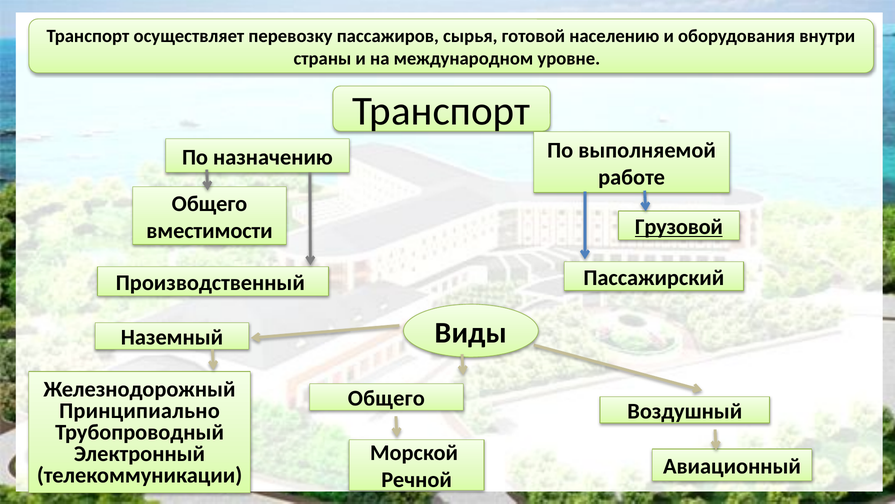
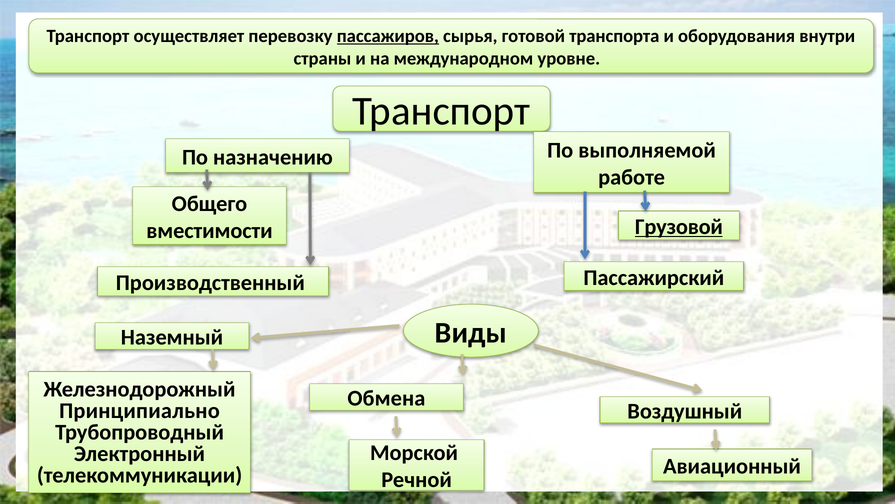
пассажиров underline: none -> present
населению: населению -> транспорта
Общего at (386, 398): Общего -> Обмена
